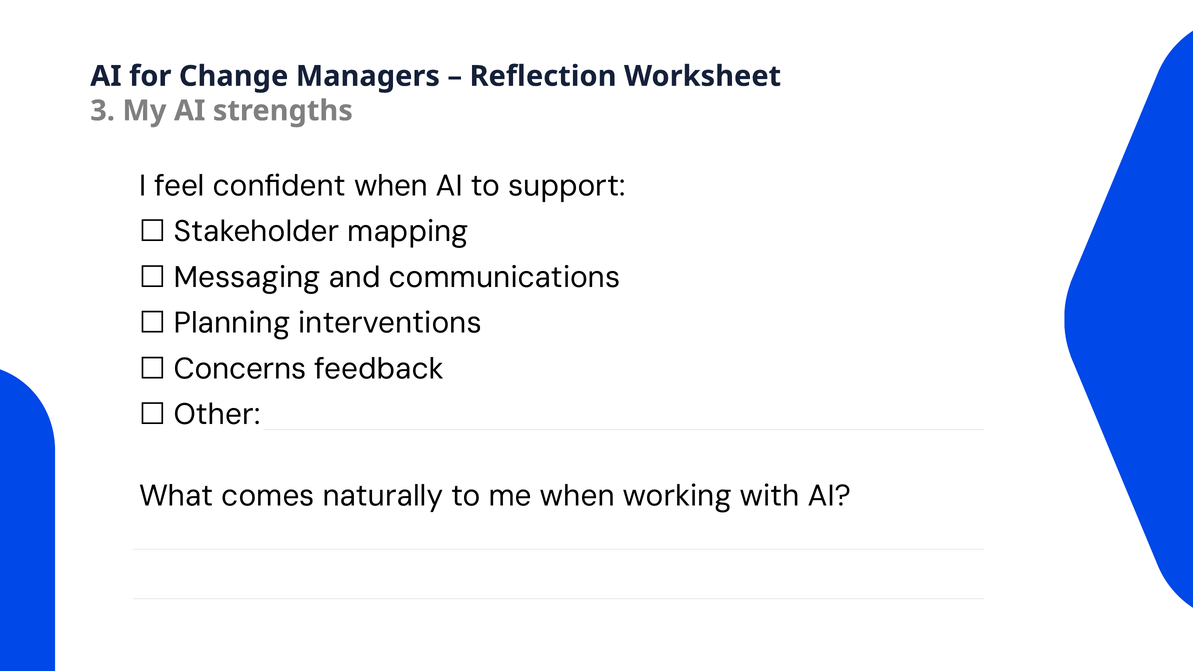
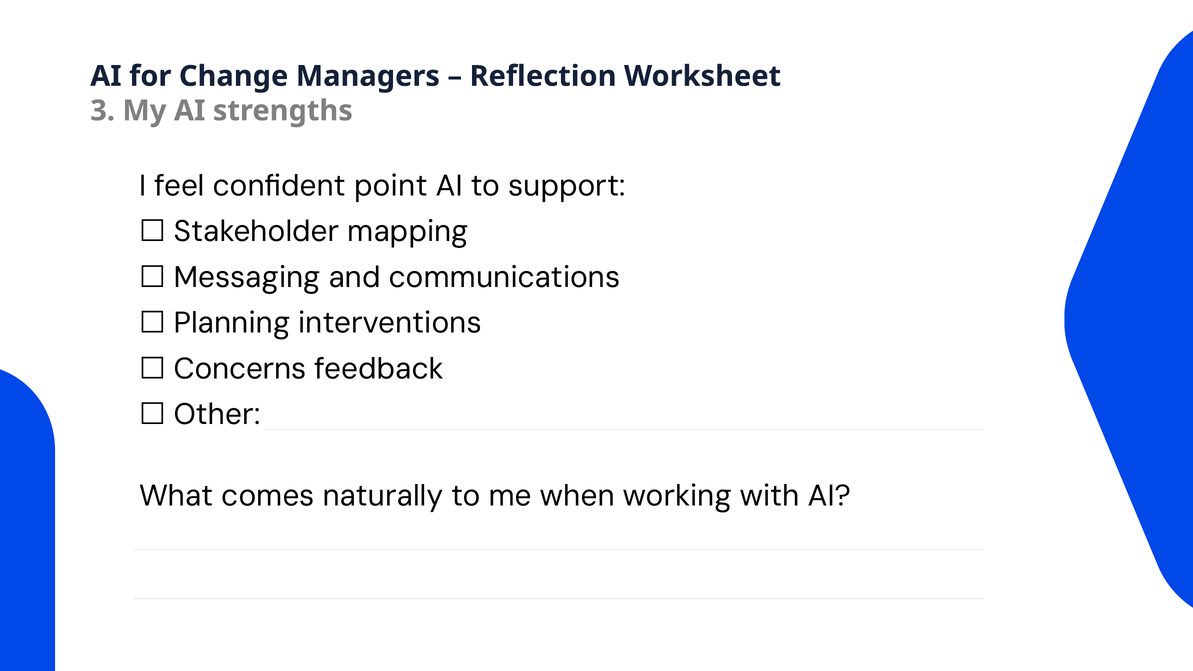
confident when: when -> point
